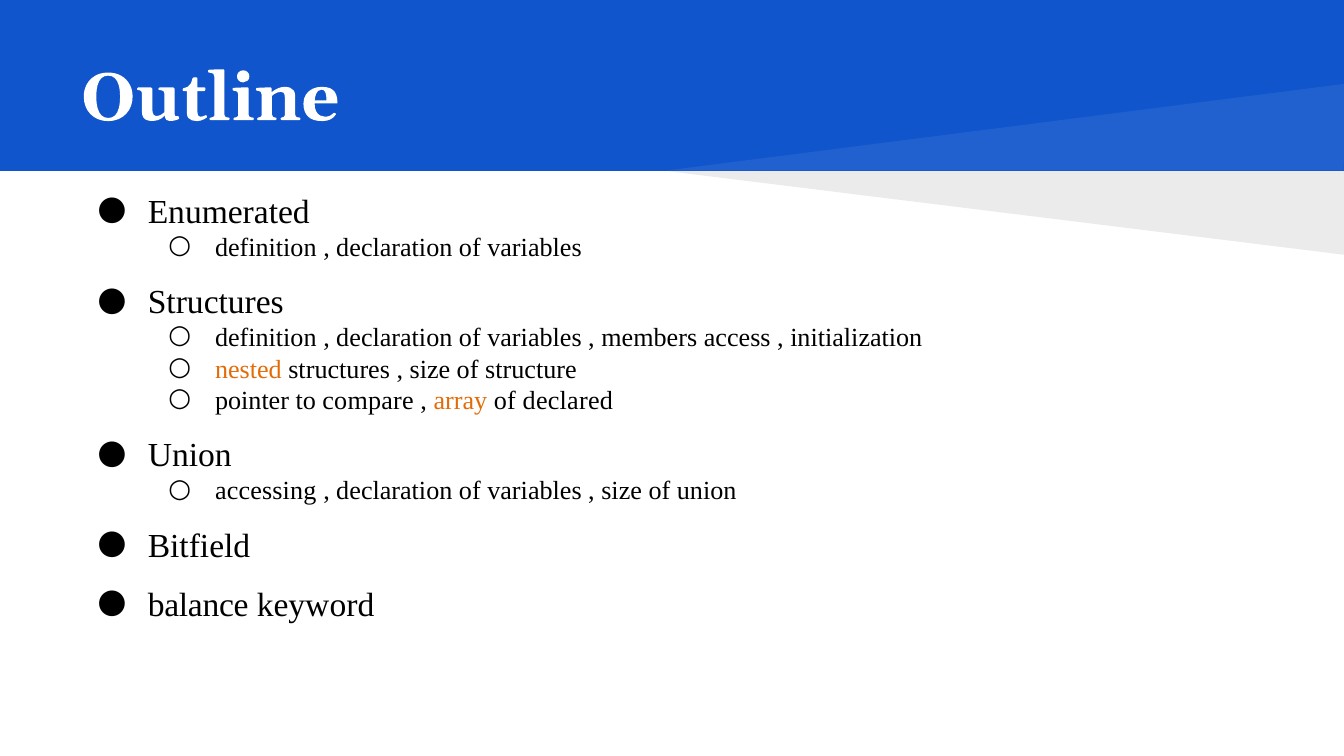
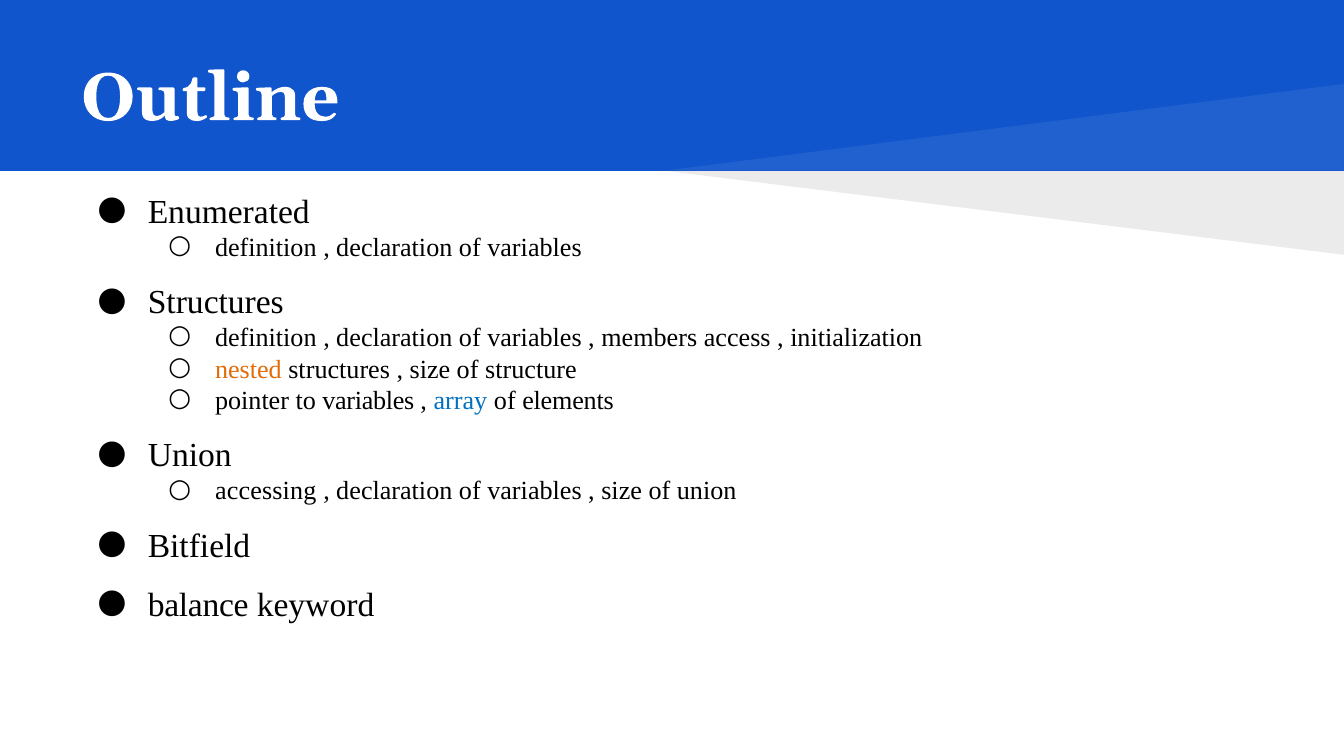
to compare: compare -> variables
array colour: orange -> blue
declared: declared -> elements
